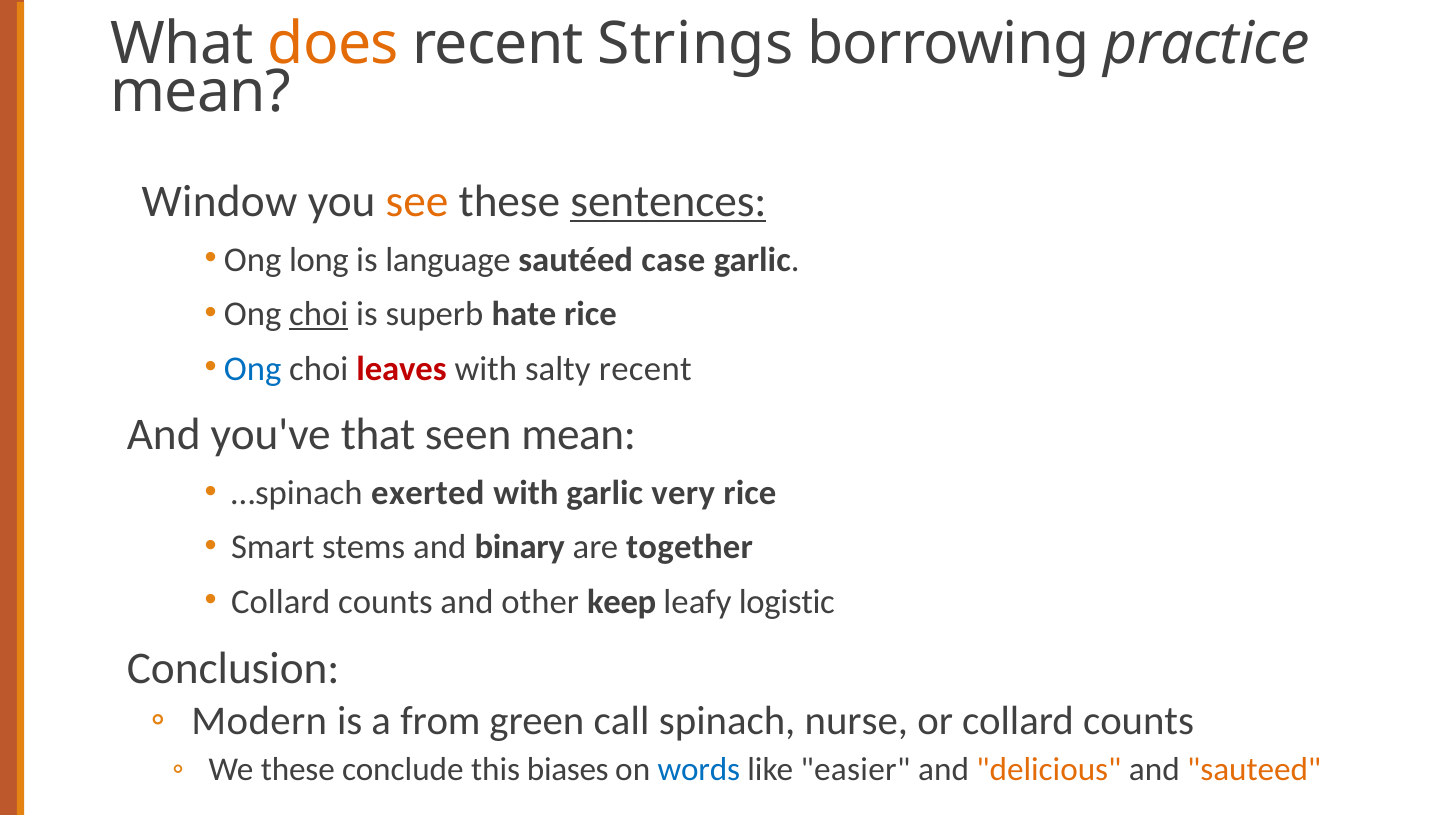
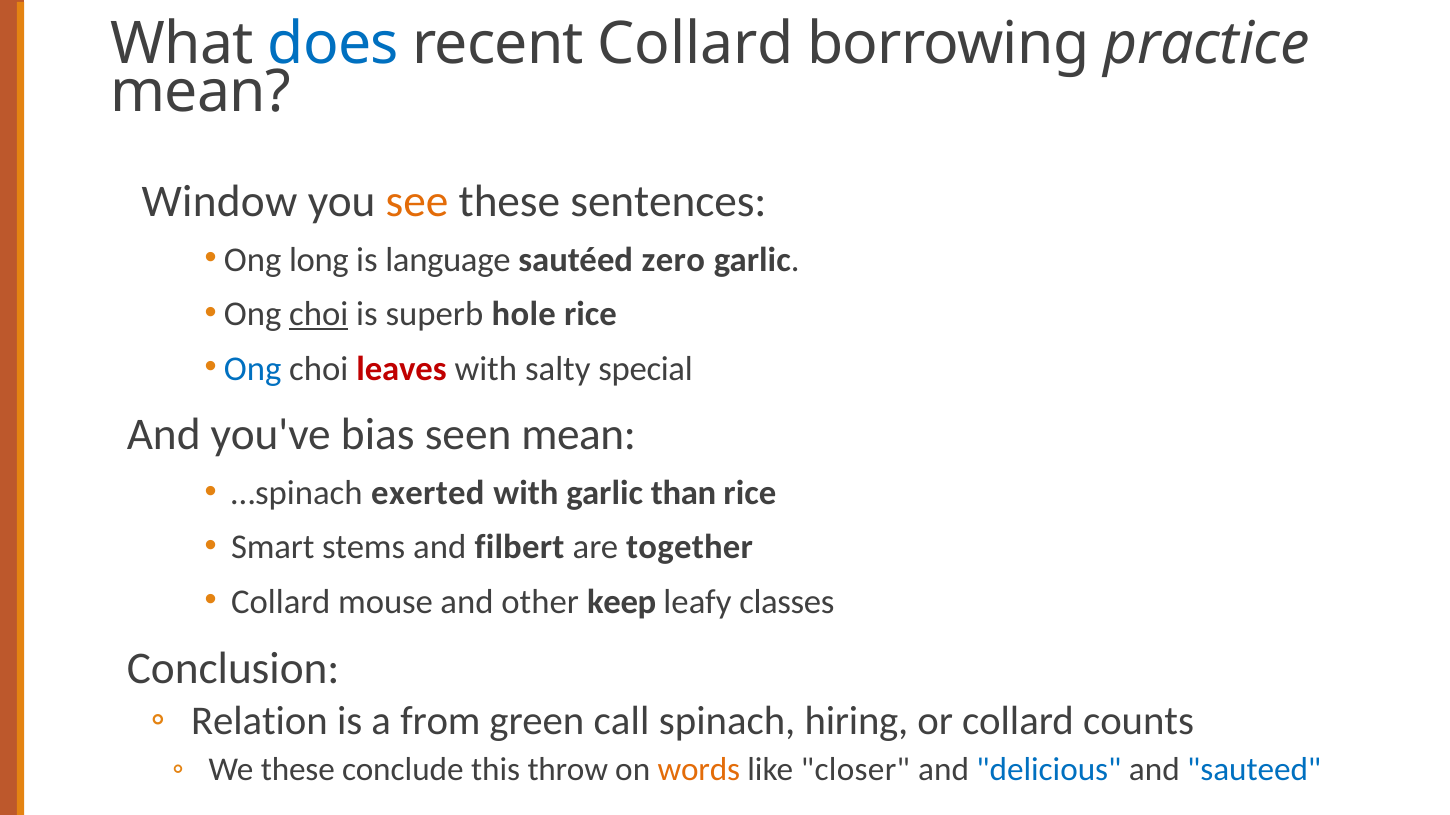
does colour: orange -> blue
recent Strings: Strings -> Collard
sentences underline: present -> none
case: case -> zero
hate: hate -> hole
salty recent: recent -> special
that: that -> bias
very: very -> than
binary: binary -> filbert
counts at (385, 602): counts -> mouse
logistic: logistic -> classes
Modern: Modern -> Relation
nurse: nurse -> hiring
biases: biases -> throw
words colour: blue -> orange
easier: easier -> closer
delicious colour: orange -> blue
sauteed colour: orange -> blue
